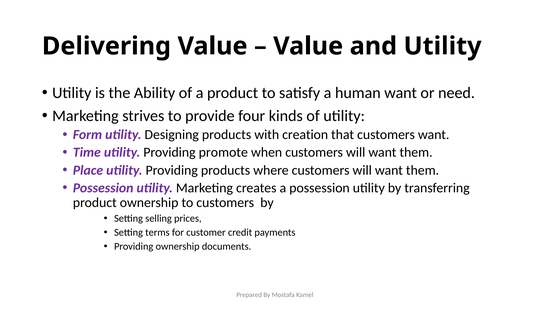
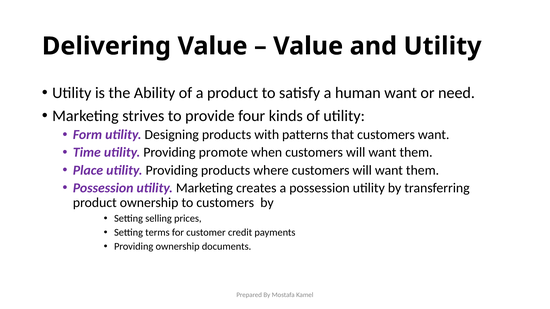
creation: creation -> patterns
